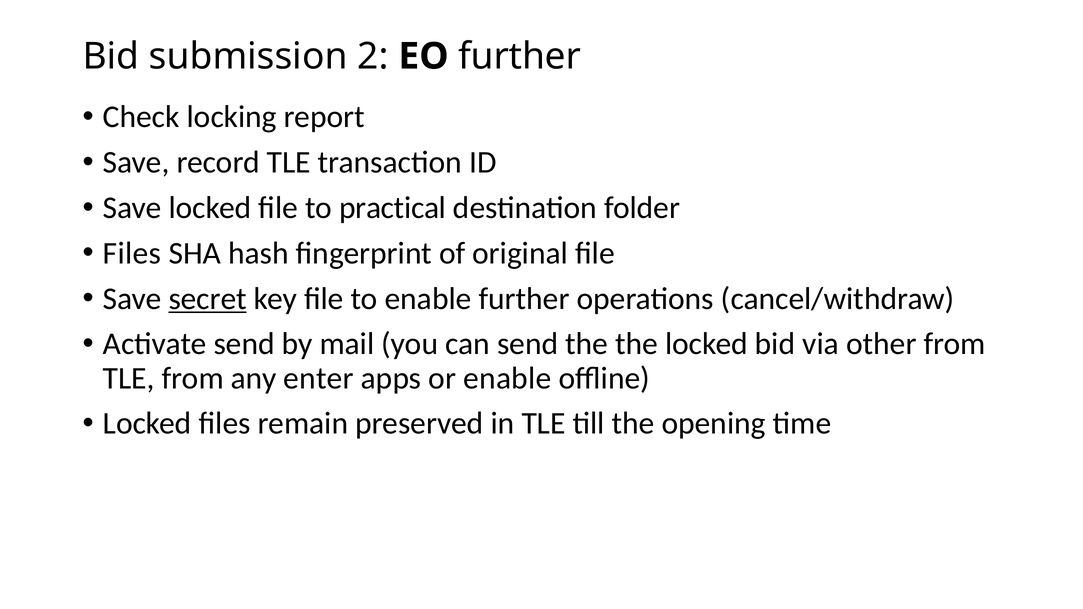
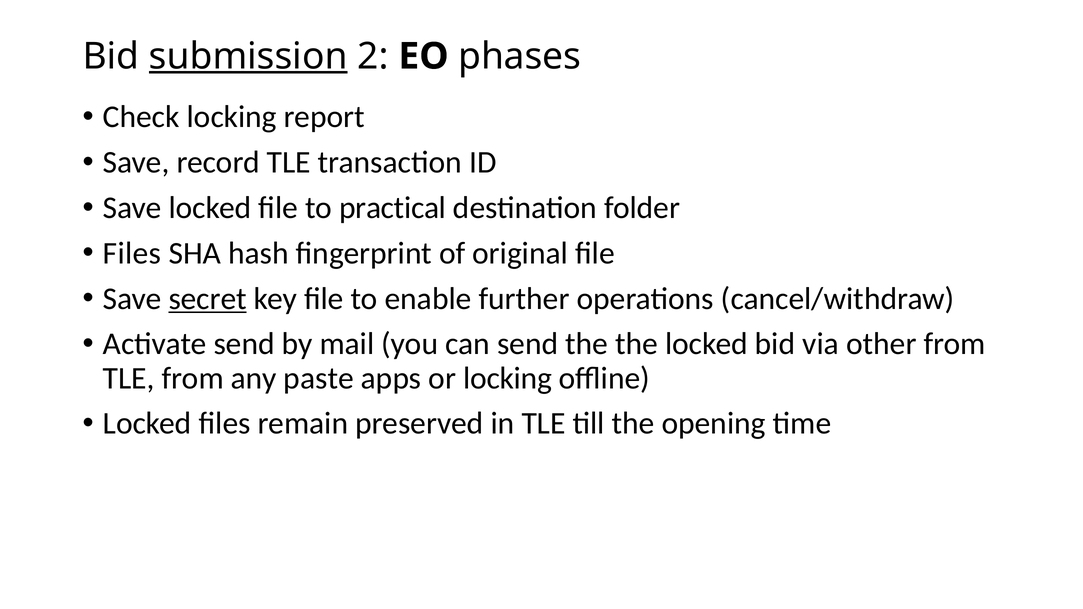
submission underline: none -> present
EO further: further -> phases
enter: enter -> paste
or enable: enable -> locking
